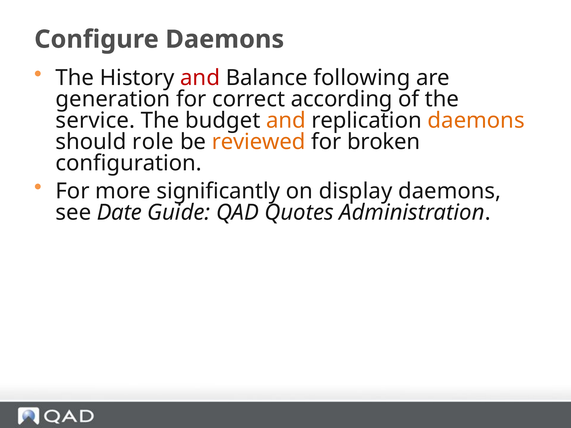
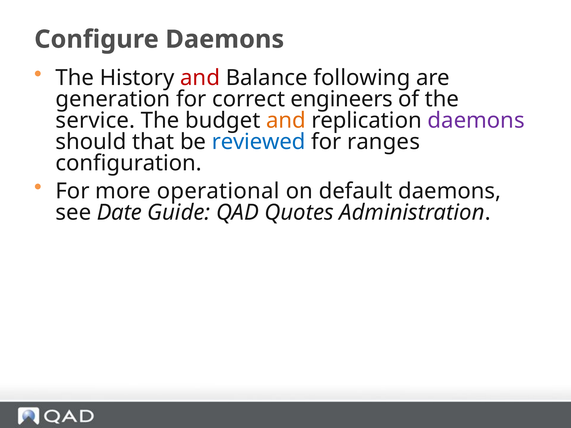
according: according -> engineers
daemons at (476, 121) colour: orange -> purple
role: role -> that
reviewed colour: orange -> blue
broken: broken -> ranges
significantly: significantly -> operational
display: display -> default
